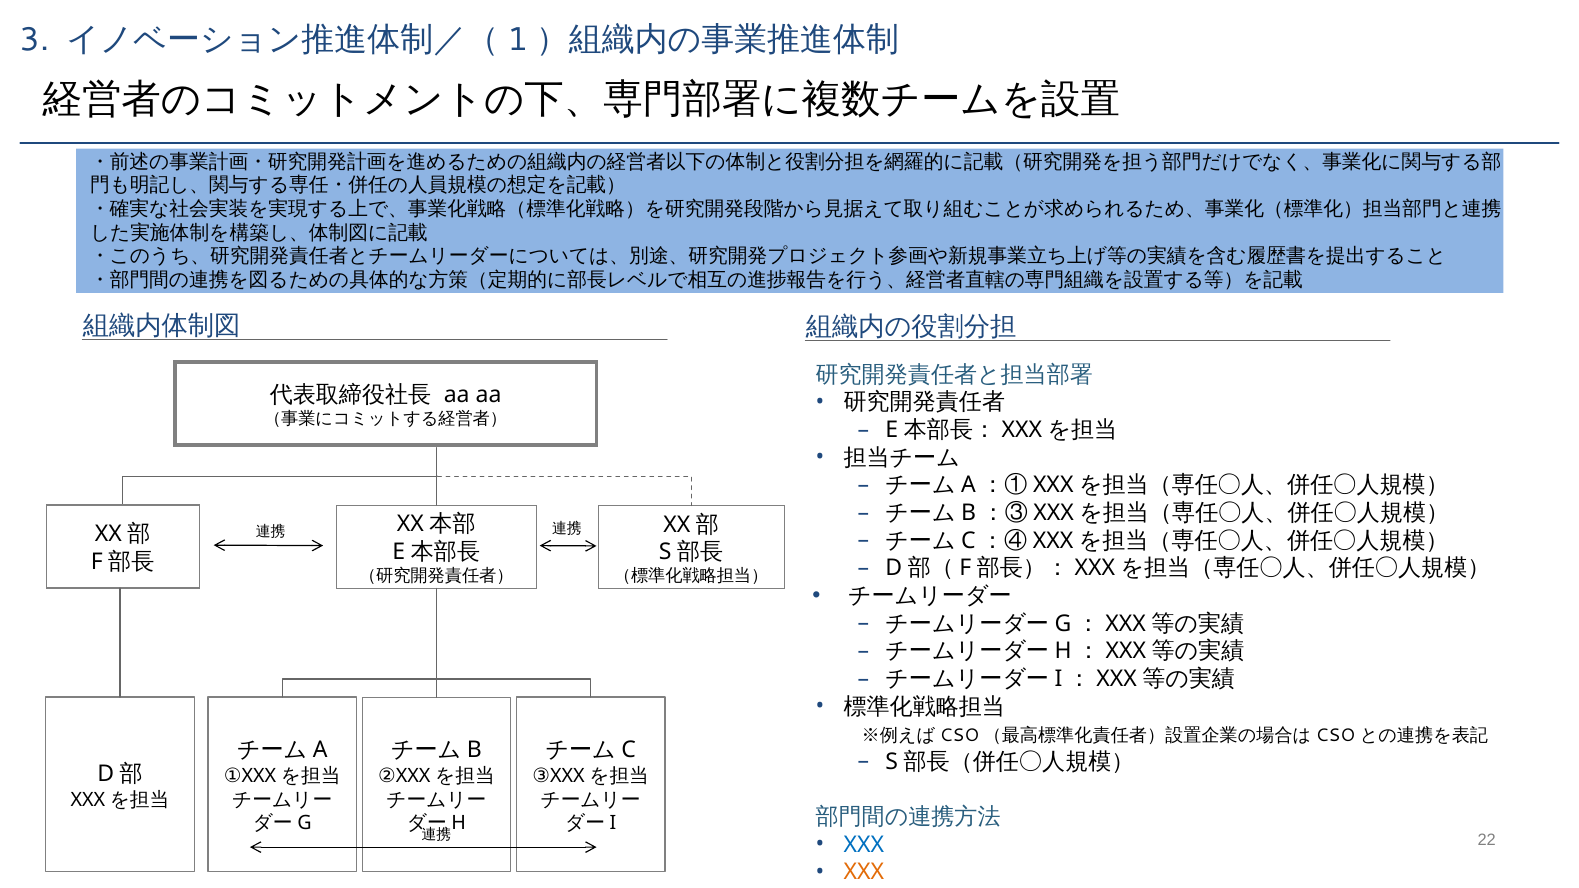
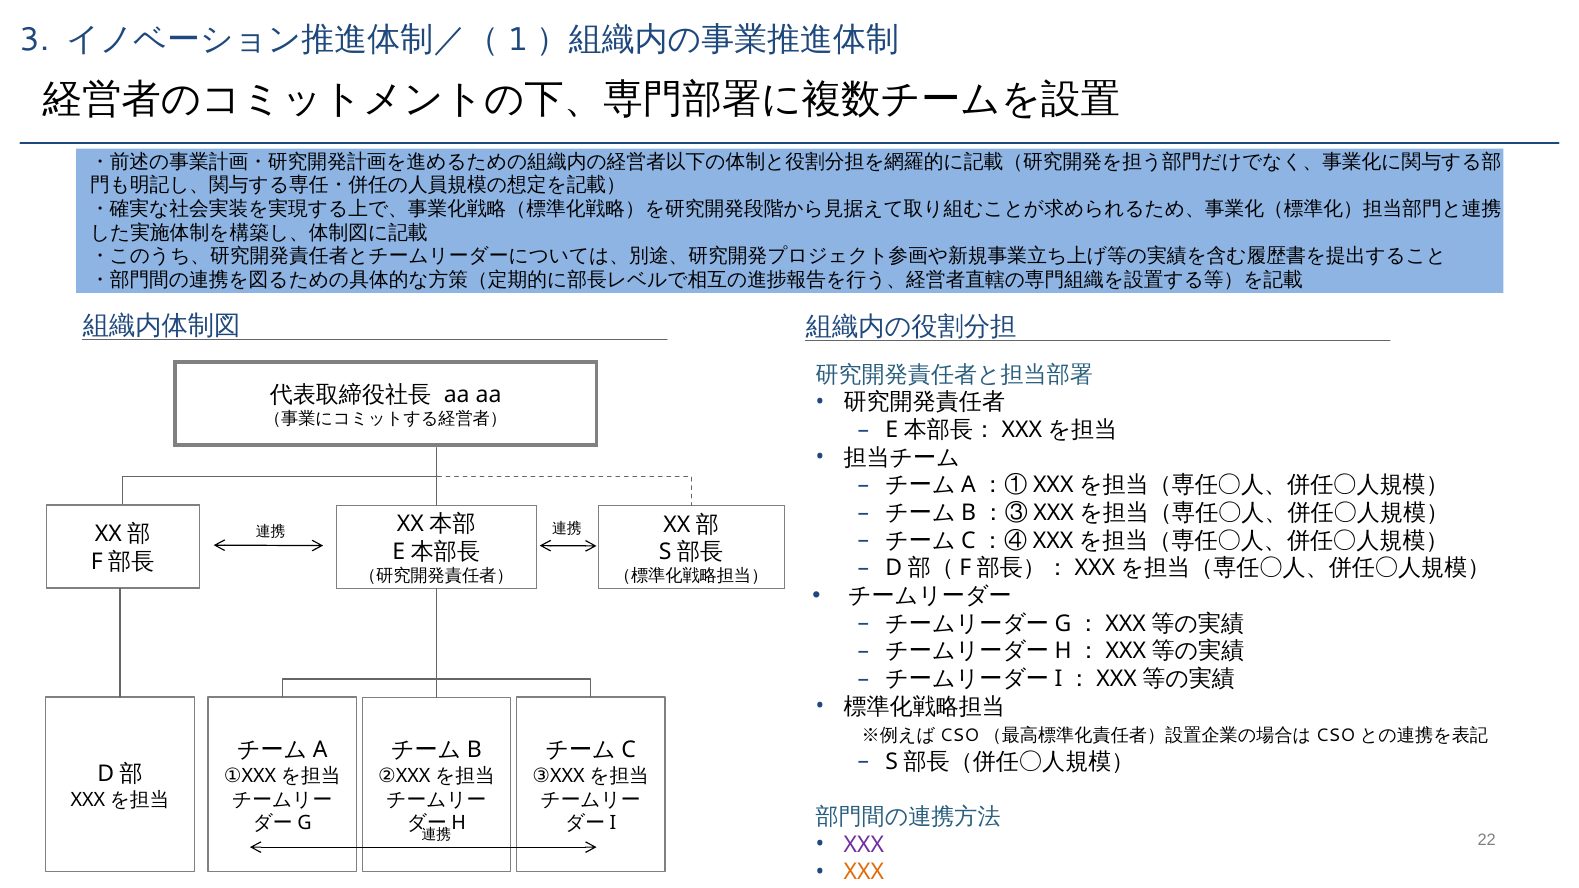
XXX at (864, 845) colour: blue -> purple
